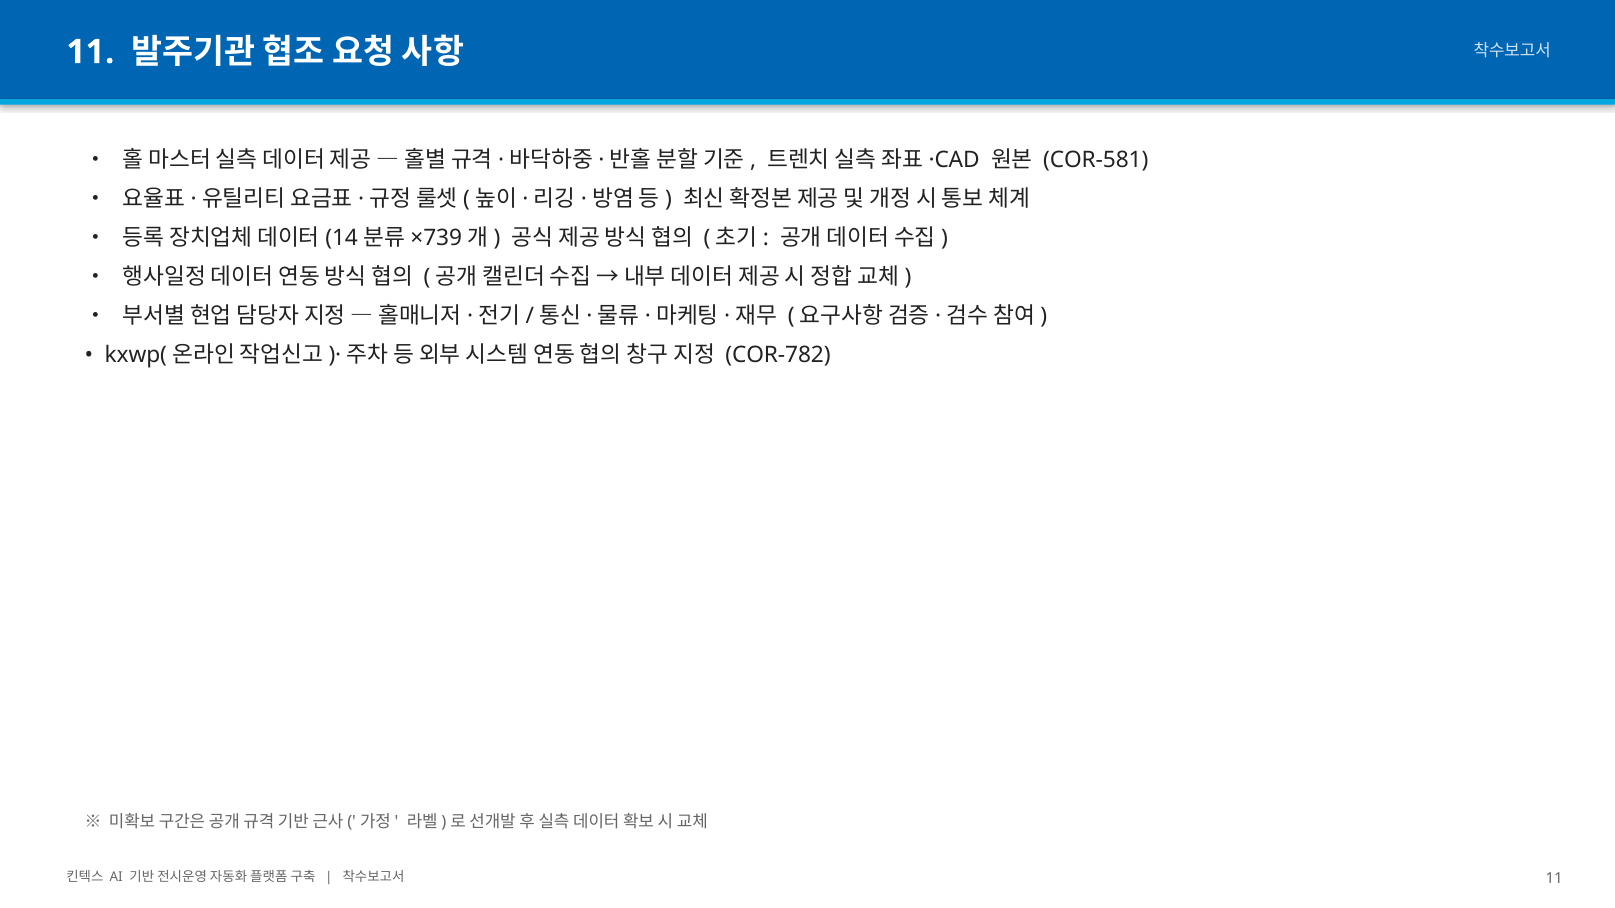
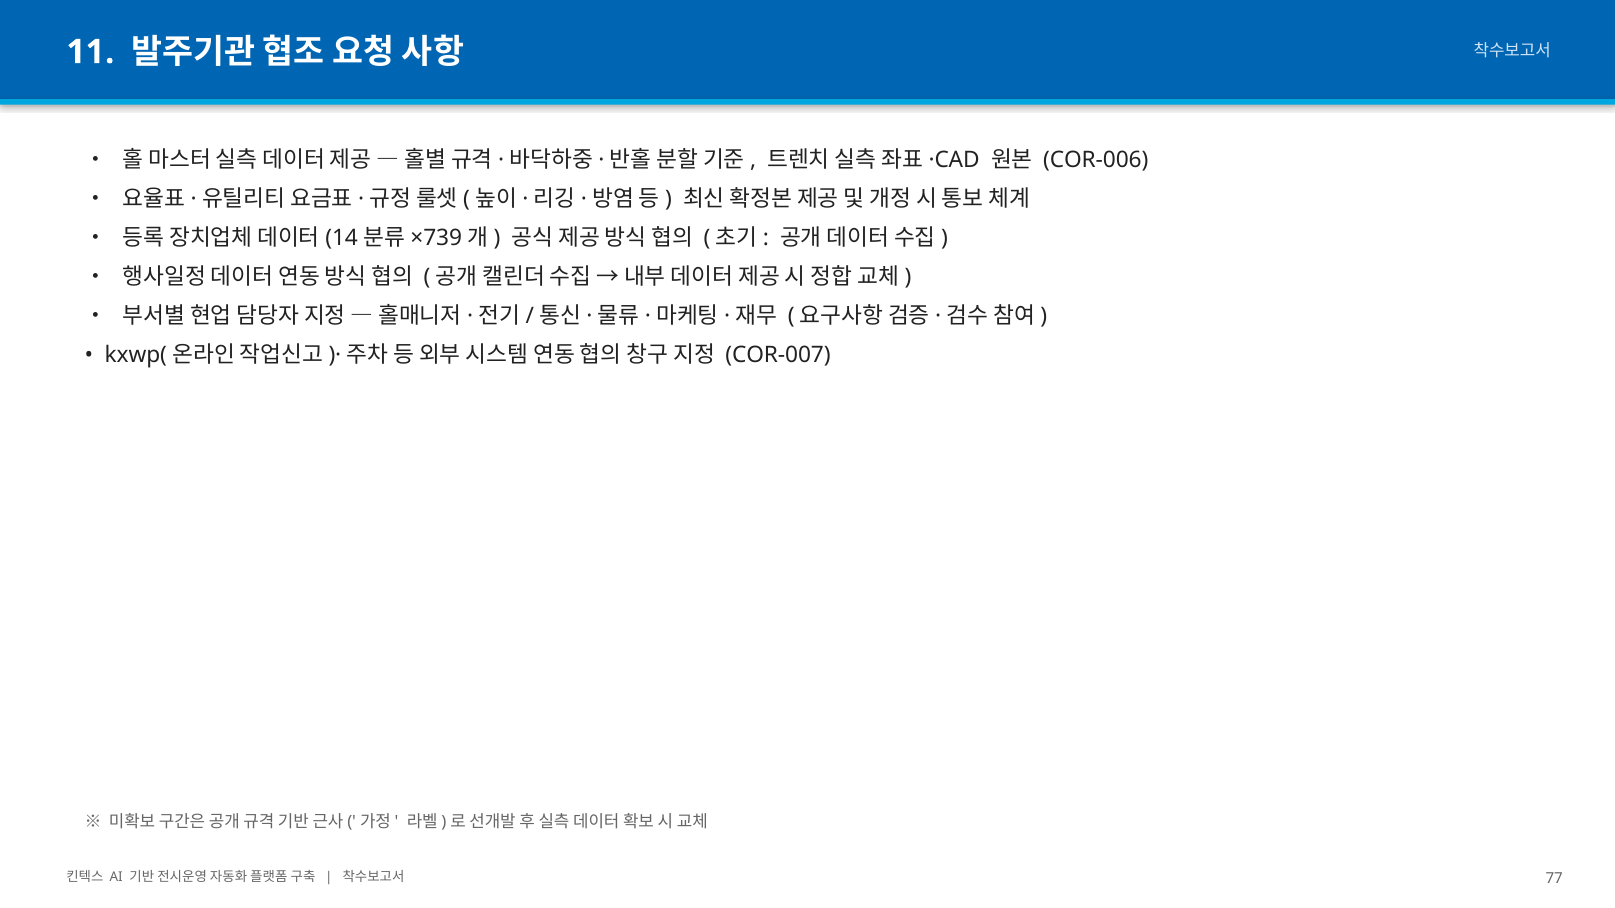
COR-581: COR-581 -> COR-006
COR-782: COR-782 -> COR-007
11 at (1554, 879): 11 -> 77
